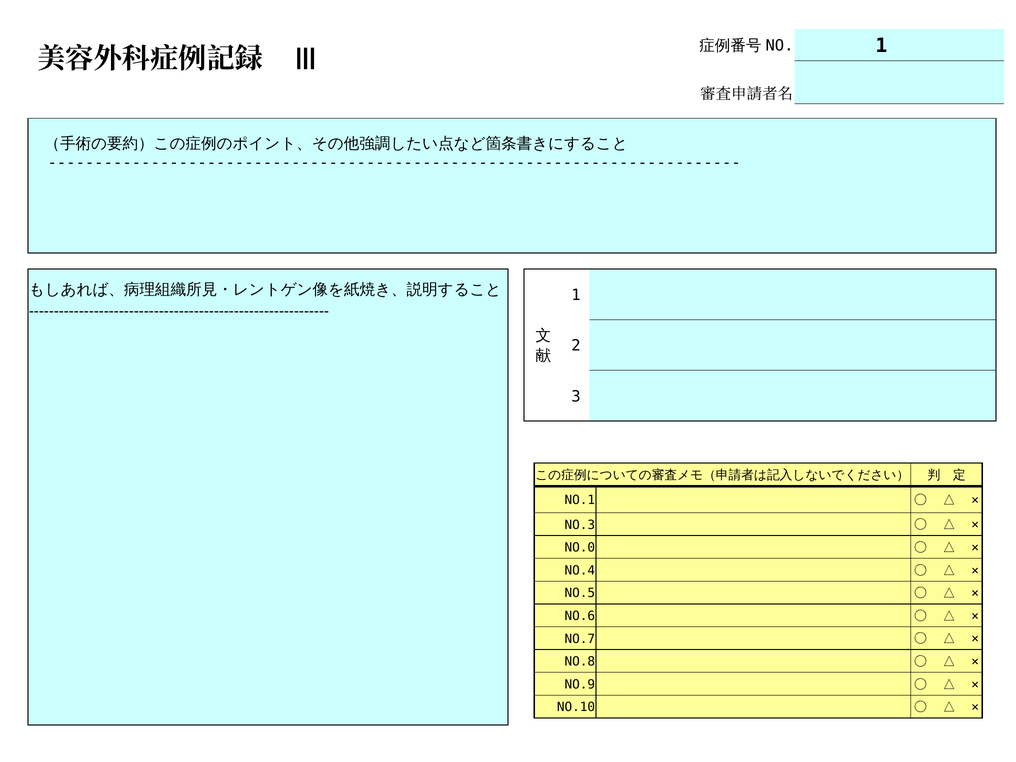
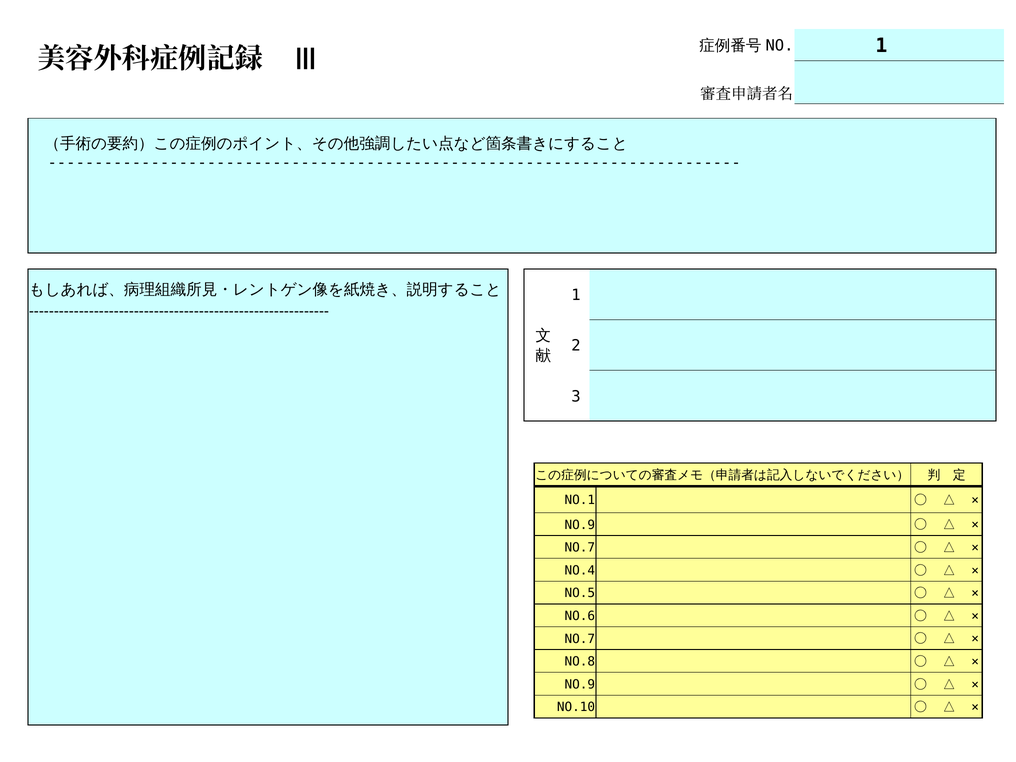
NO.3 at (580, 525): NO.3 -> NO.9
NO.0 at (580, 548): NO.0 -> NO.7
